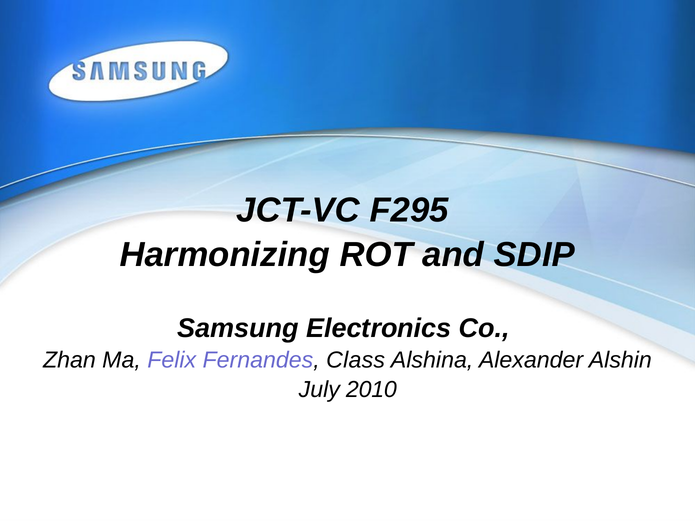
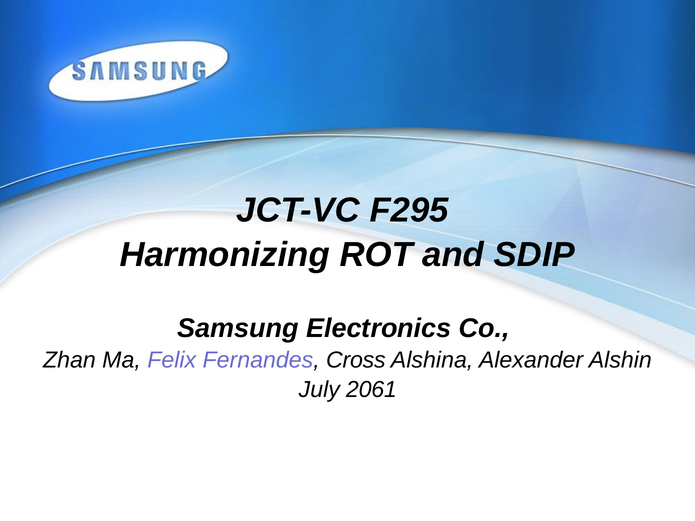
Class: Class -> Cross
2010: 2010 -> 2061
